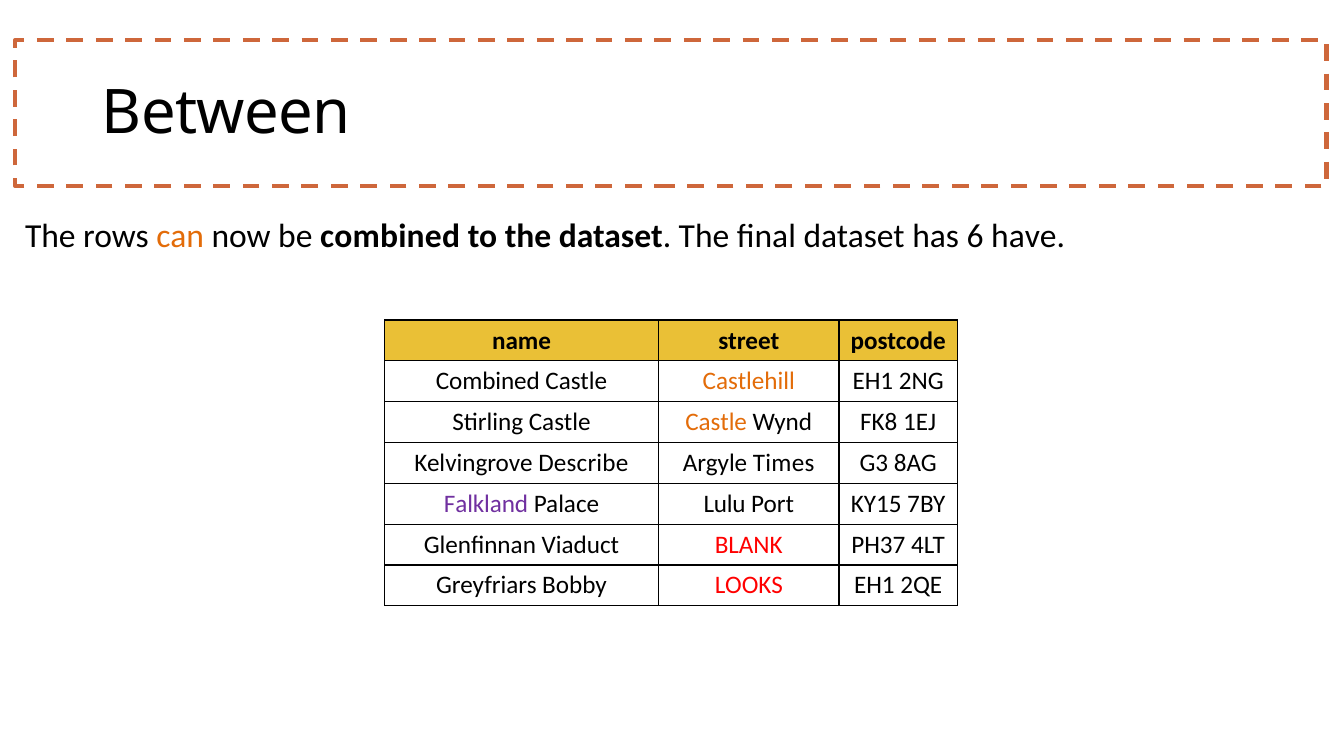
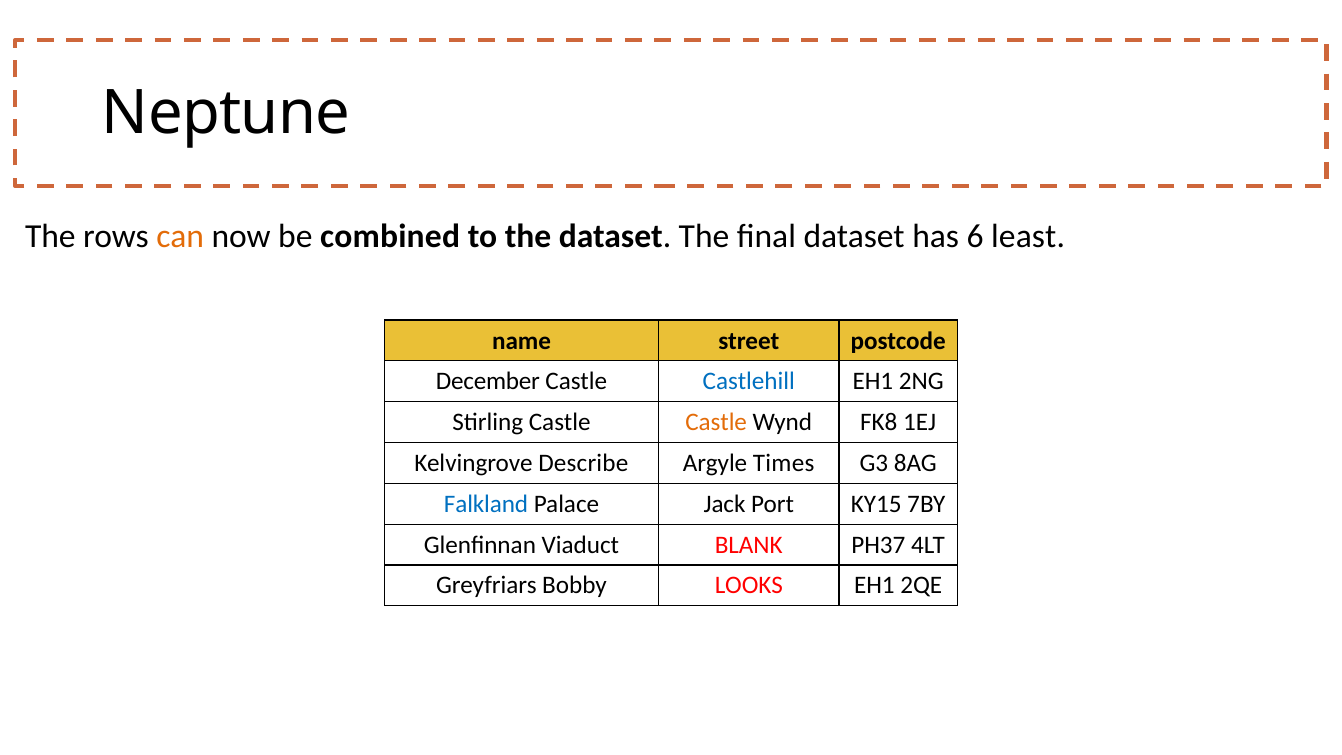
Between: Between -> Neptune
have: have -> least
Combined at (488, 381): Combined -> December
Castlehill colour: orange -> blue
Falkland colour: purple -> blue
Lulu: Lulu -> Jack
